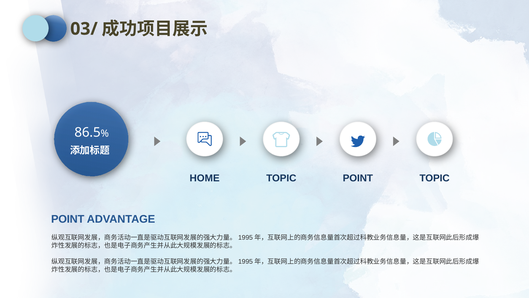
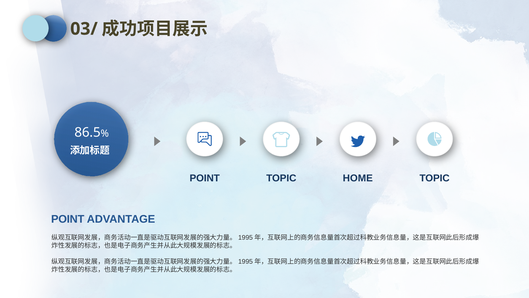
HOME at (205, 178): HOME -> POINT
TOPIC POINT: POINT -> HOME
